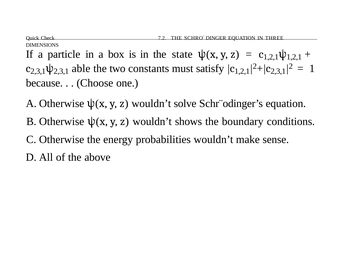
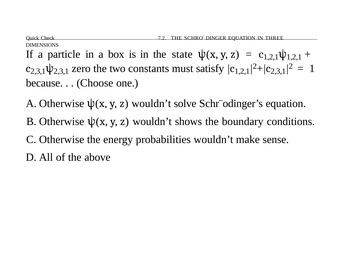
able: able -> zero
